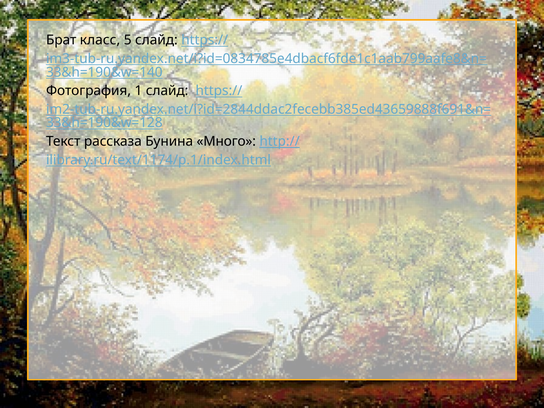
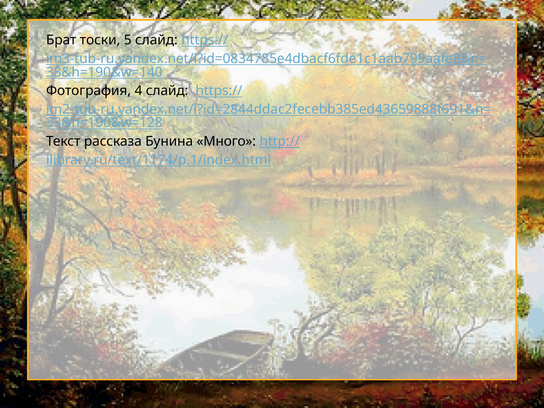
класс: класс -> тоски
1: 1 -> 4
